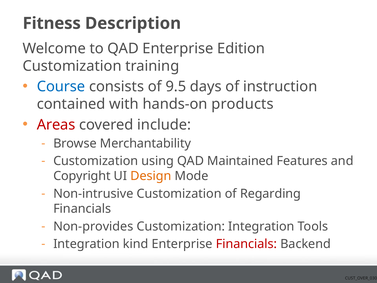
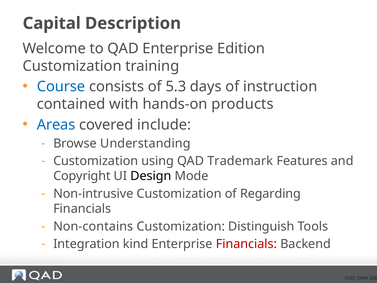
Fitness: Fitness -> Capital
9.5: 9.5 -> 5.3
Areas colour: red -> blue
Merchantability: Merchantability -> Understanding
Maintained: Maintained -> Trademark
Design colour: orange -> black
Non-provides: Non-provides -> Non-contains
Customization Integration: Integration -> Distinguish
